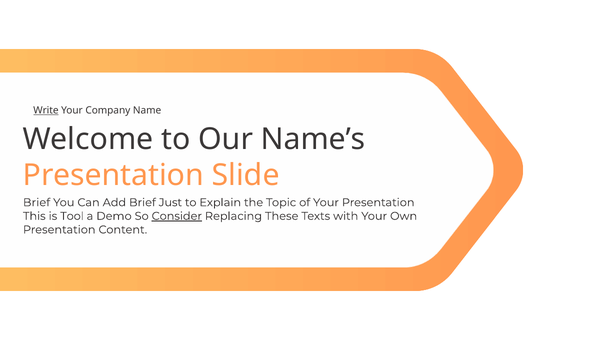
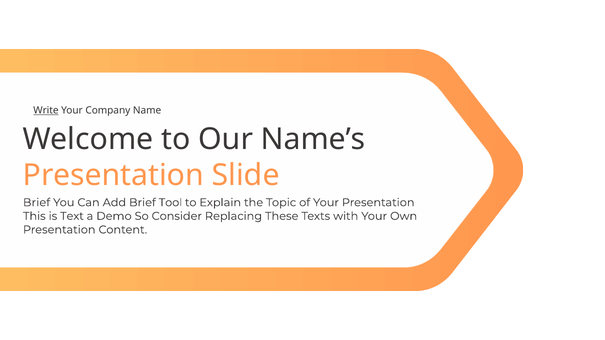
Just: Just -> Tool
Tool: Tool -> Text
Consider underline: present -> none
